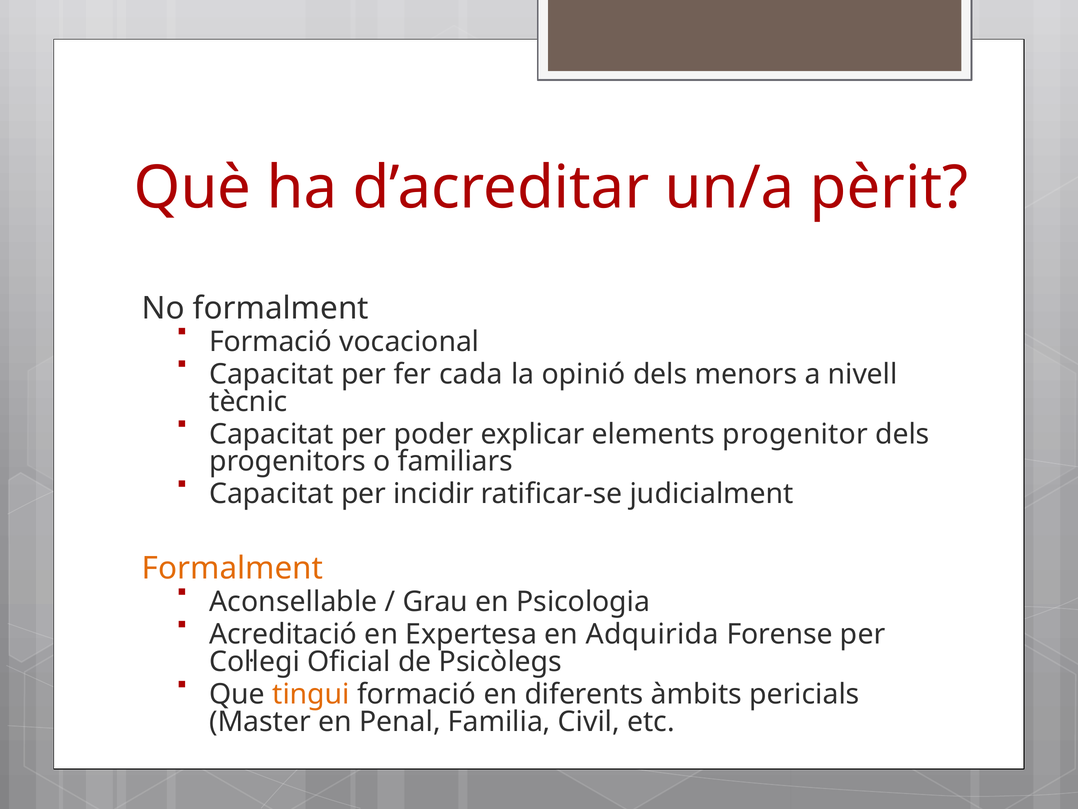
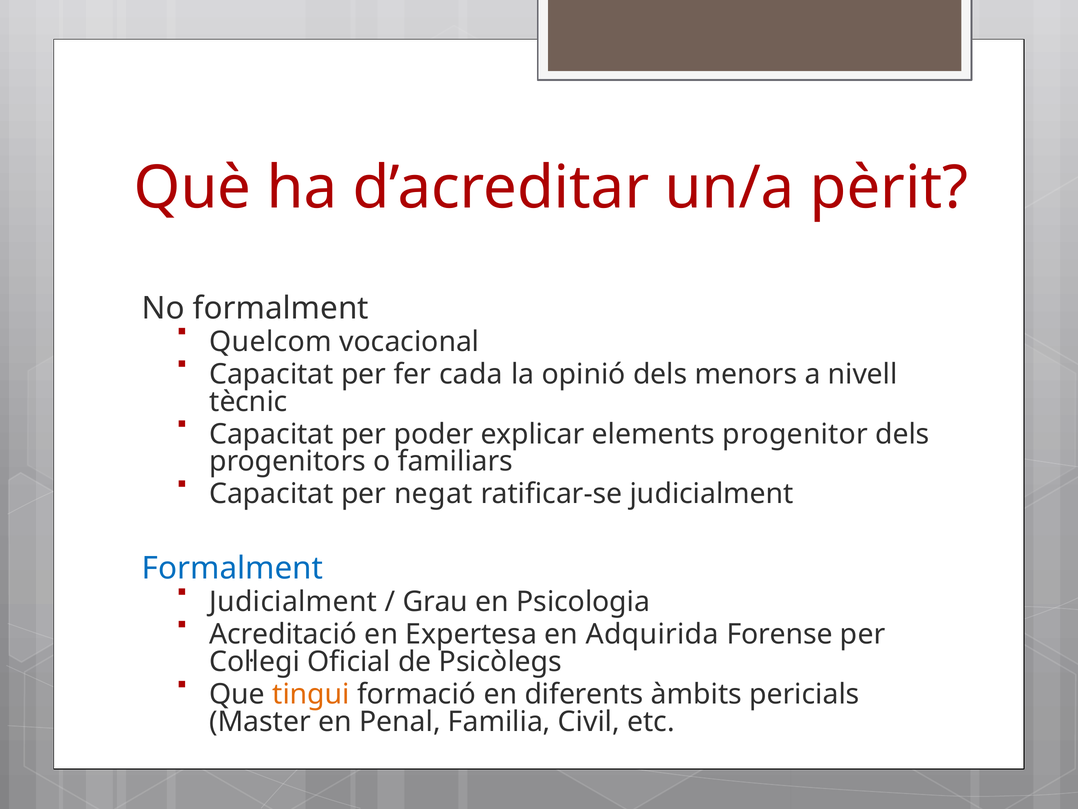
Formació at (271, 342): Formació -> Quelcom
incidir: incidir -> negat
Formalment at (233, 568) colour: orange -> blue
Aconsellable at (293, 602): Aconsellable -> Judicialment
